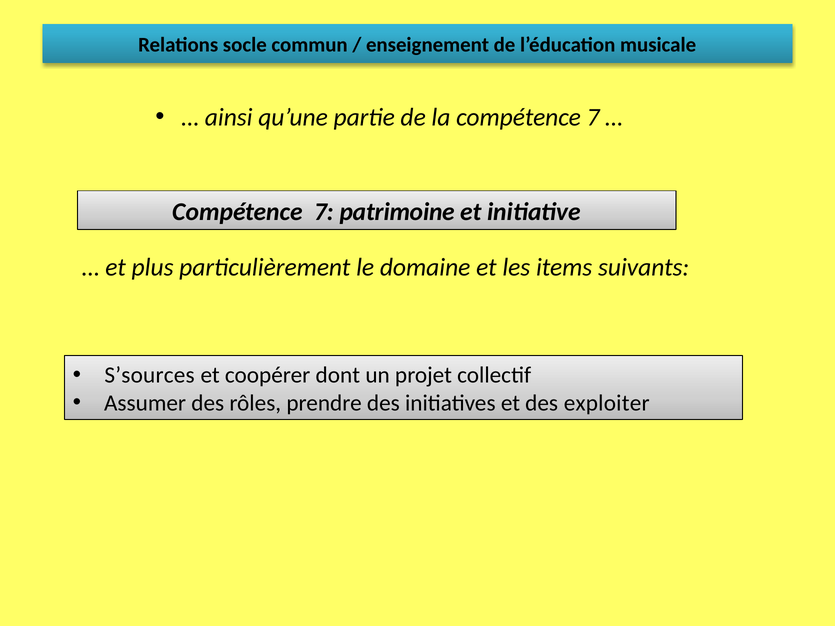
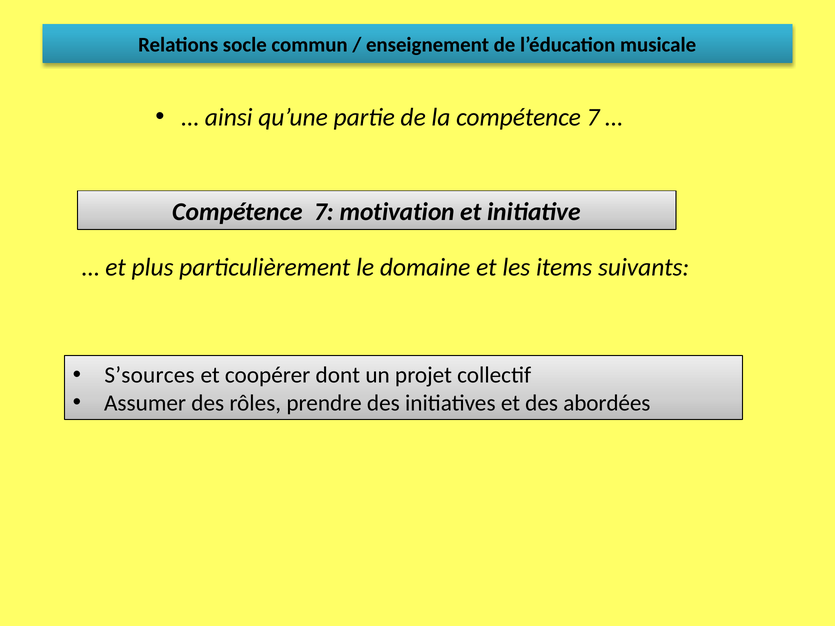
patrimoine: patrimoine -> motivation
exploiter: exploiter -> abordées
